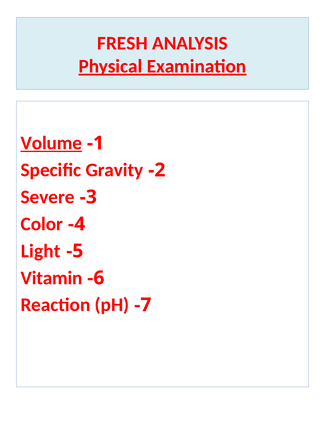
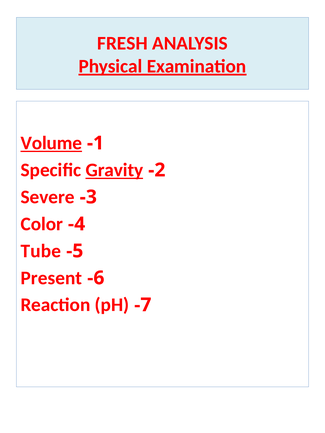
Gravity underline: none -> present
Light: Light -> Tube
Vitamin: Vitamin -> Present
